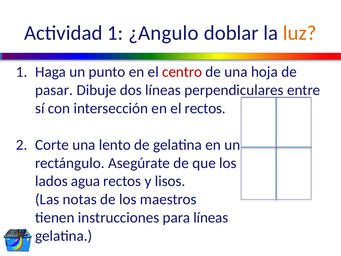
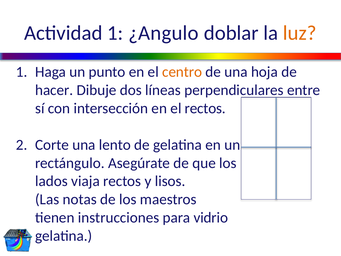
centro colour: red -> orange
pasar: pasar -> hacer
agua: agua -> viaja
para líneas: líneas -> vidrio
